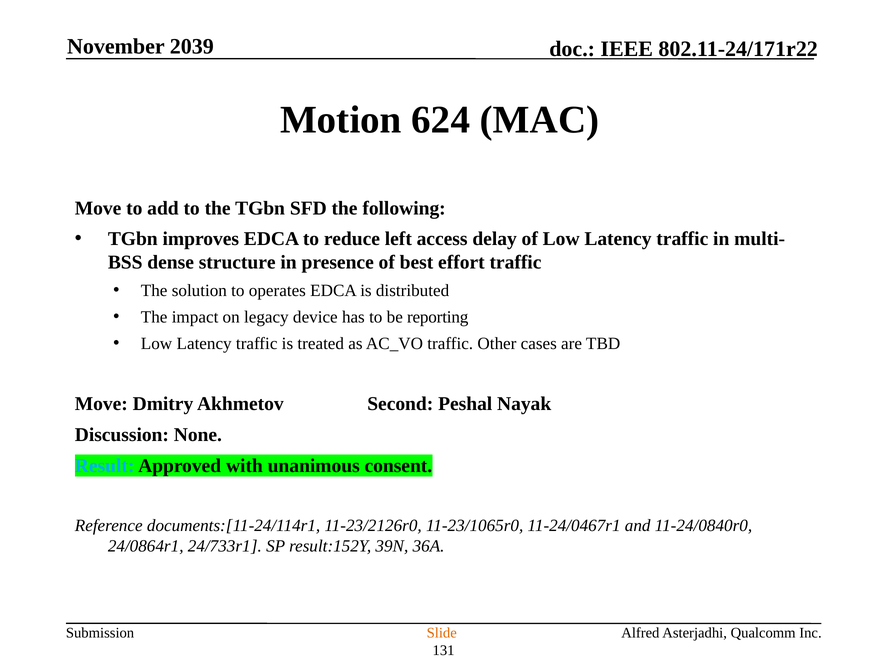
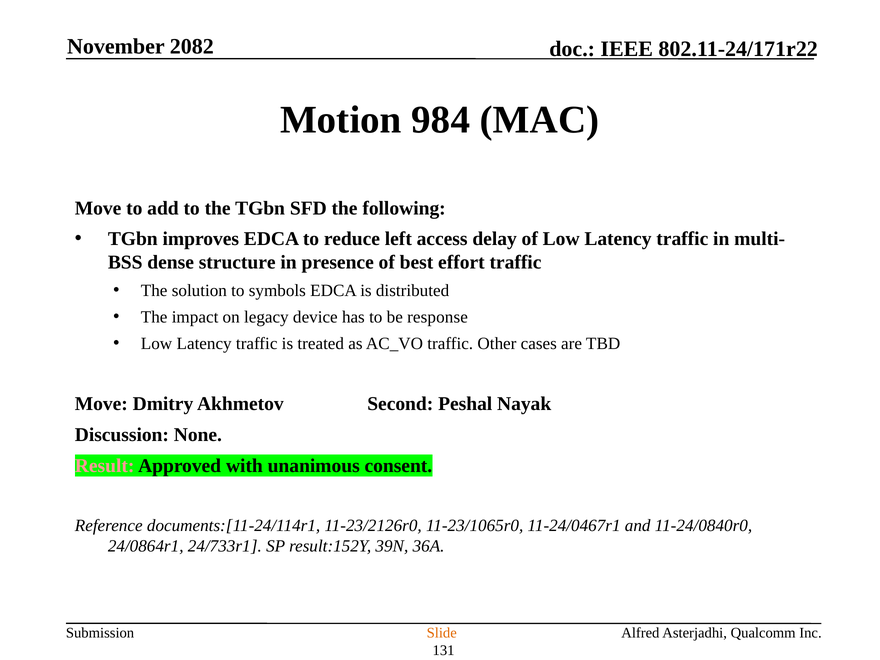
2039: 2039 -> 2082
624: 624 -> 984
operates: operates -> symbols
reporting: reporting -> response
Result colour: light blue -> pink
